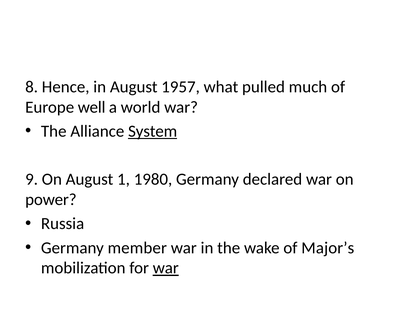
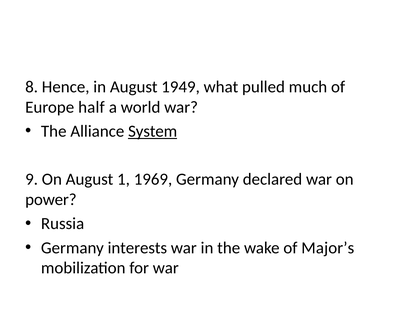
1957: 1957 -> 1949
well: well -> half
1980: 1980 -> 1969
member: member -> interests
war at (166, 268) underline: present -> none
